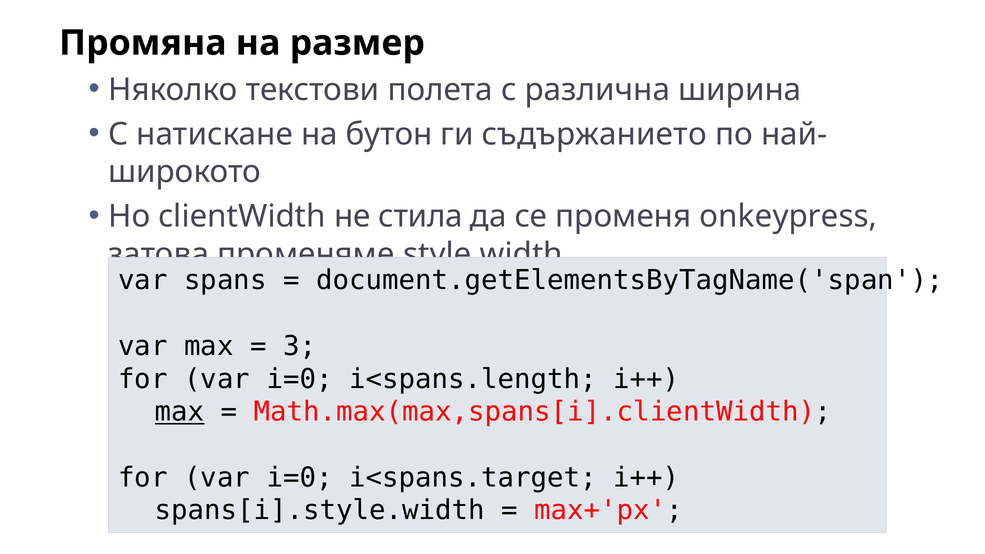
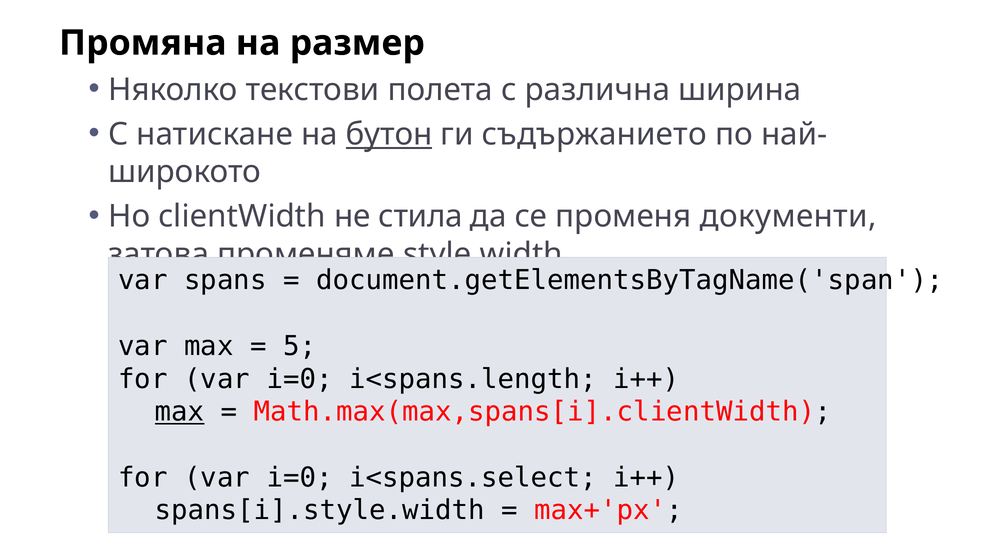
бутон underline: none -> present
onkeypress: onkeypress -> документи
3: 3 -> 5
i<spans.target: i<spans.target -> i<spans.select
